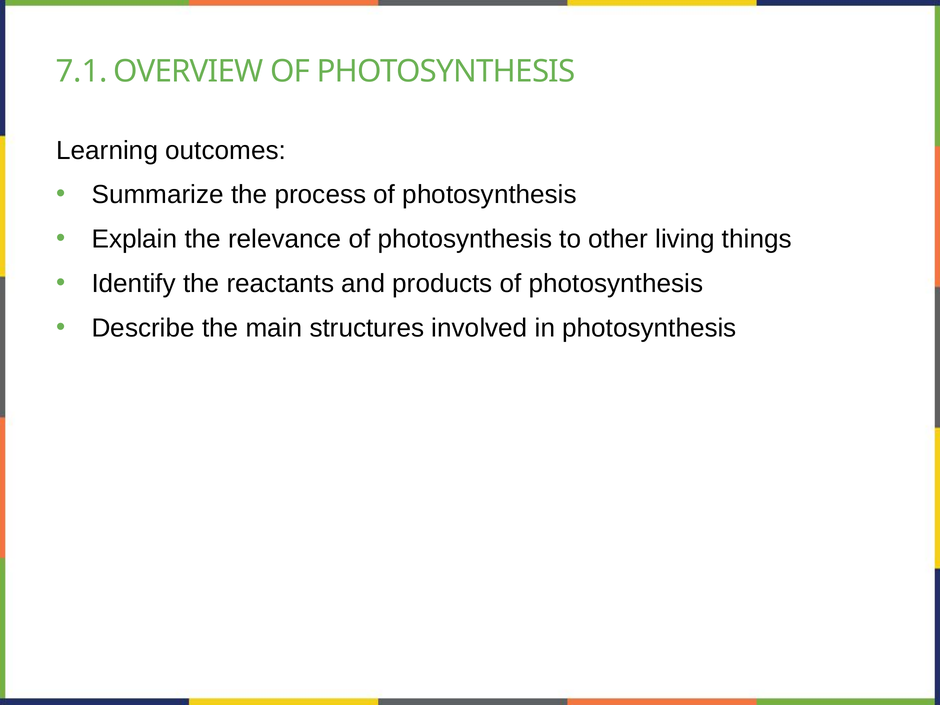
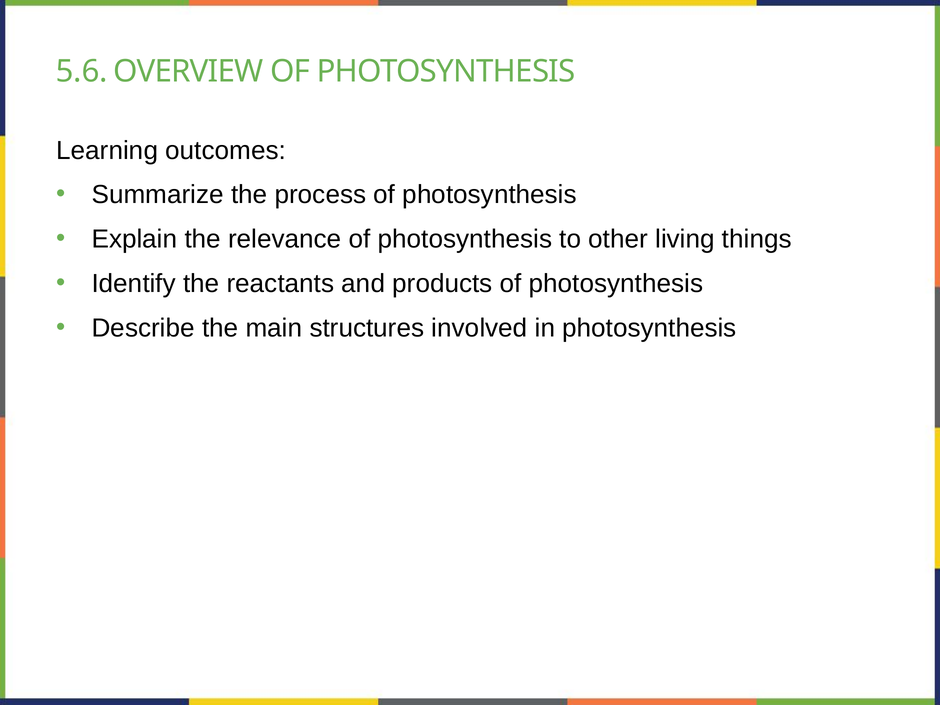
7.1: 7.1 -> 5.6
